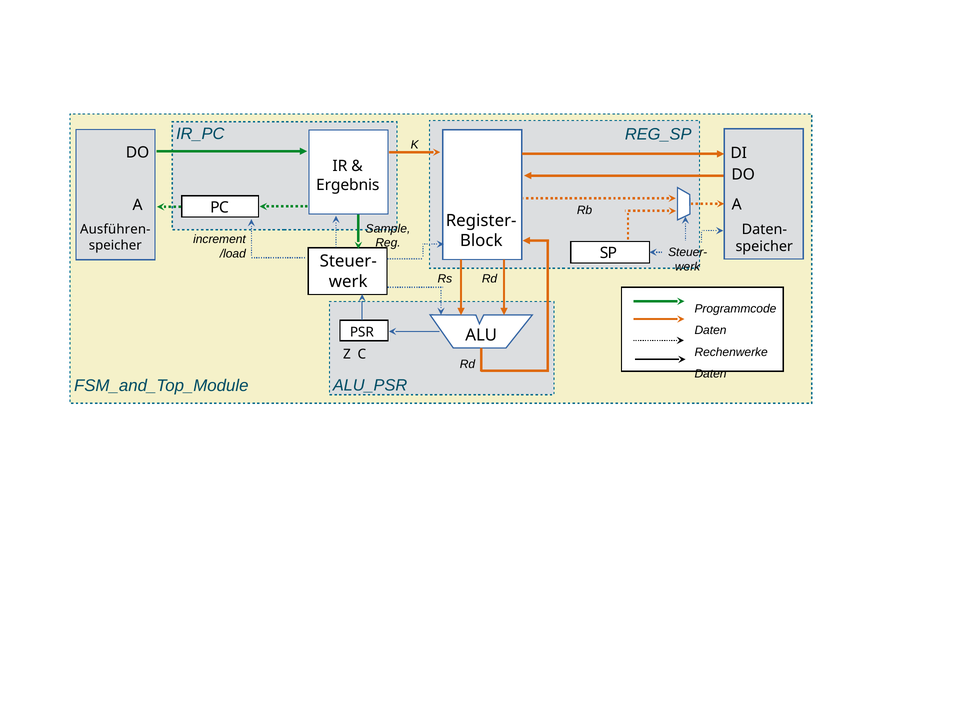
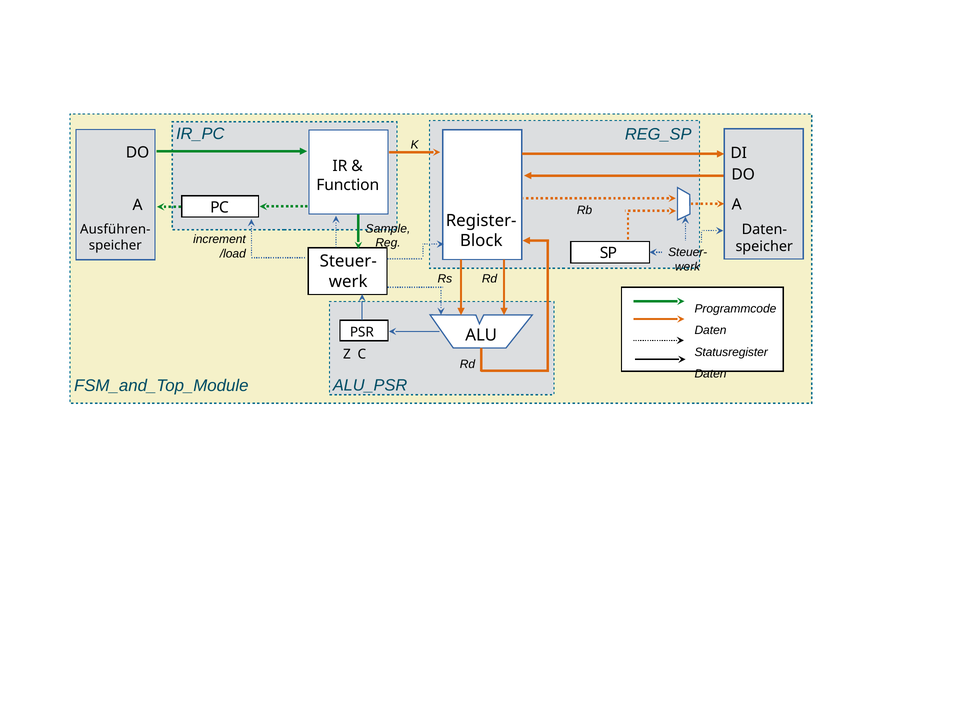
Ergebnis: Ergebnis -> Function
Rechenwerke: Rechenwerke -> Statusregister
